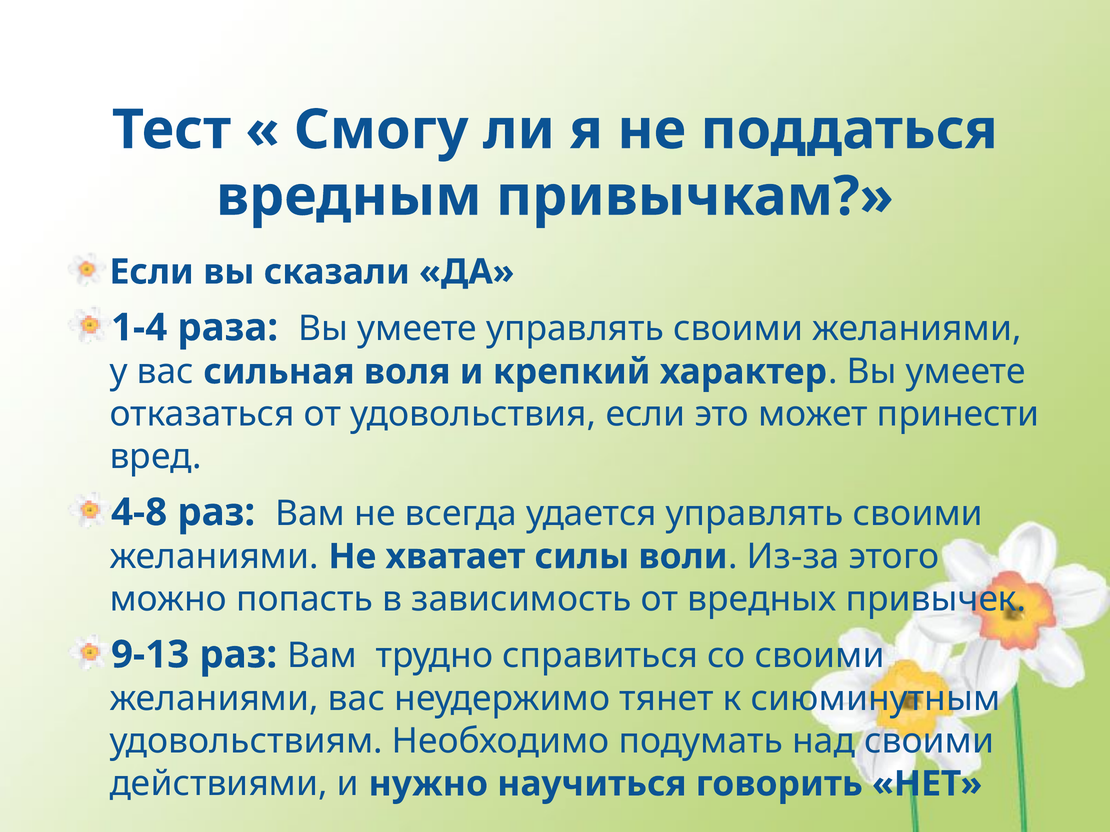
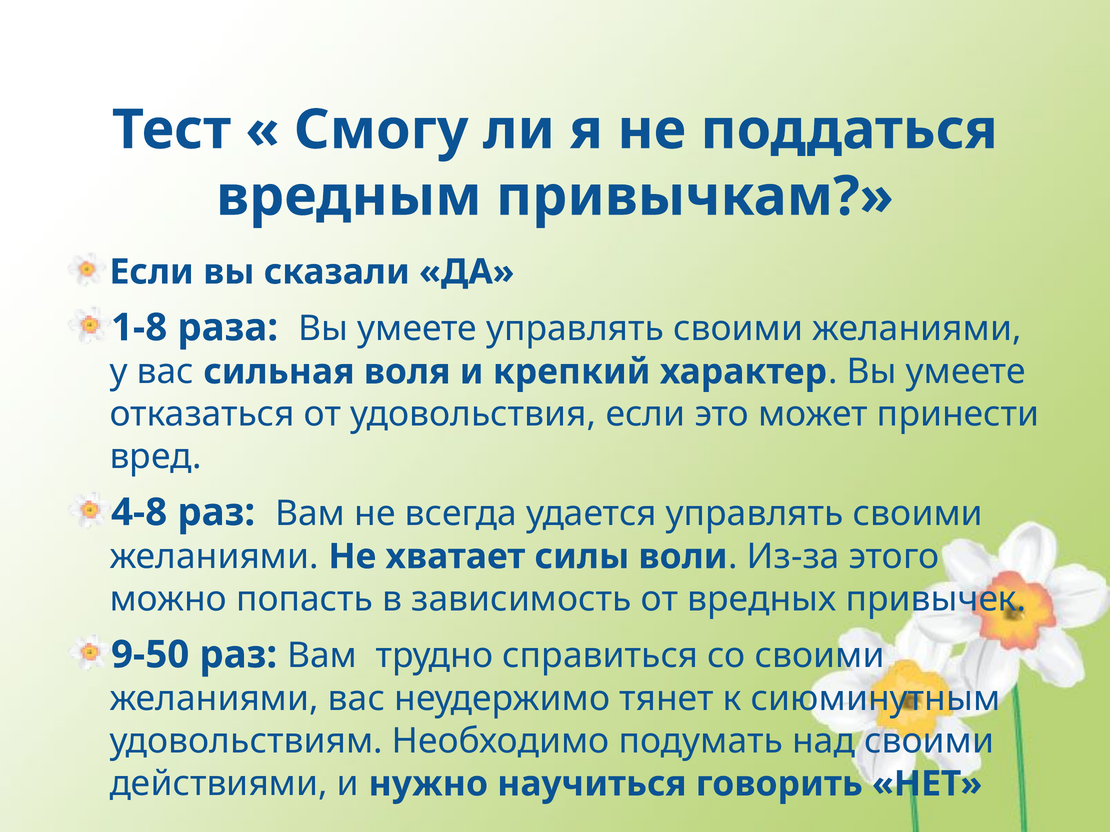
1-4: 1-4 -> 1-8
9-13: 9-13 -> 9-50
